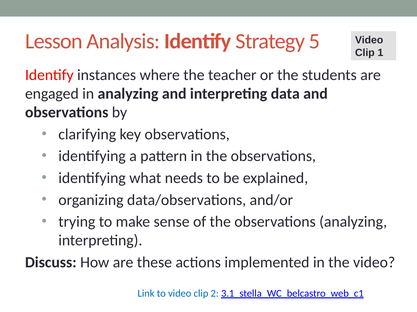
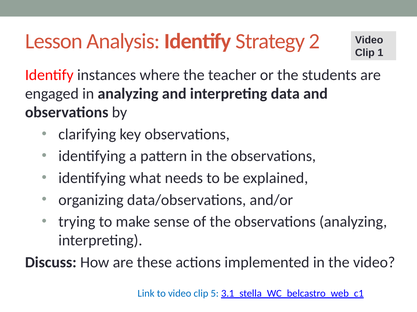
5: 5 -> 2
2: 2 -> 5
